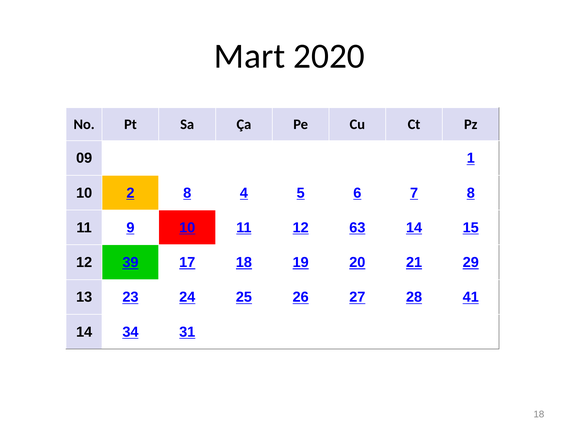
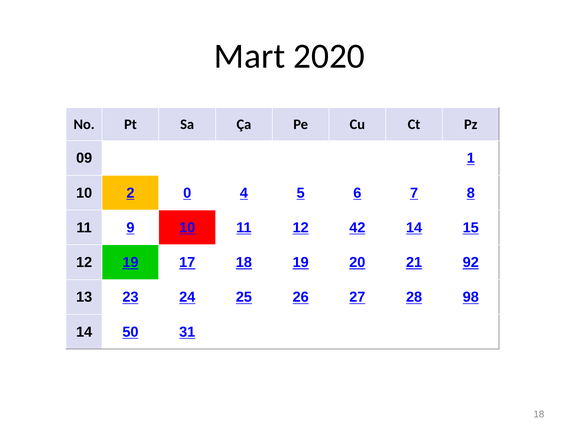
2 8: 8 -> 0
63: 63 -> 42
12 39: 39 -> 19
29: 29 -> 92
41: 41 -> 98
34: 34 -> 50
